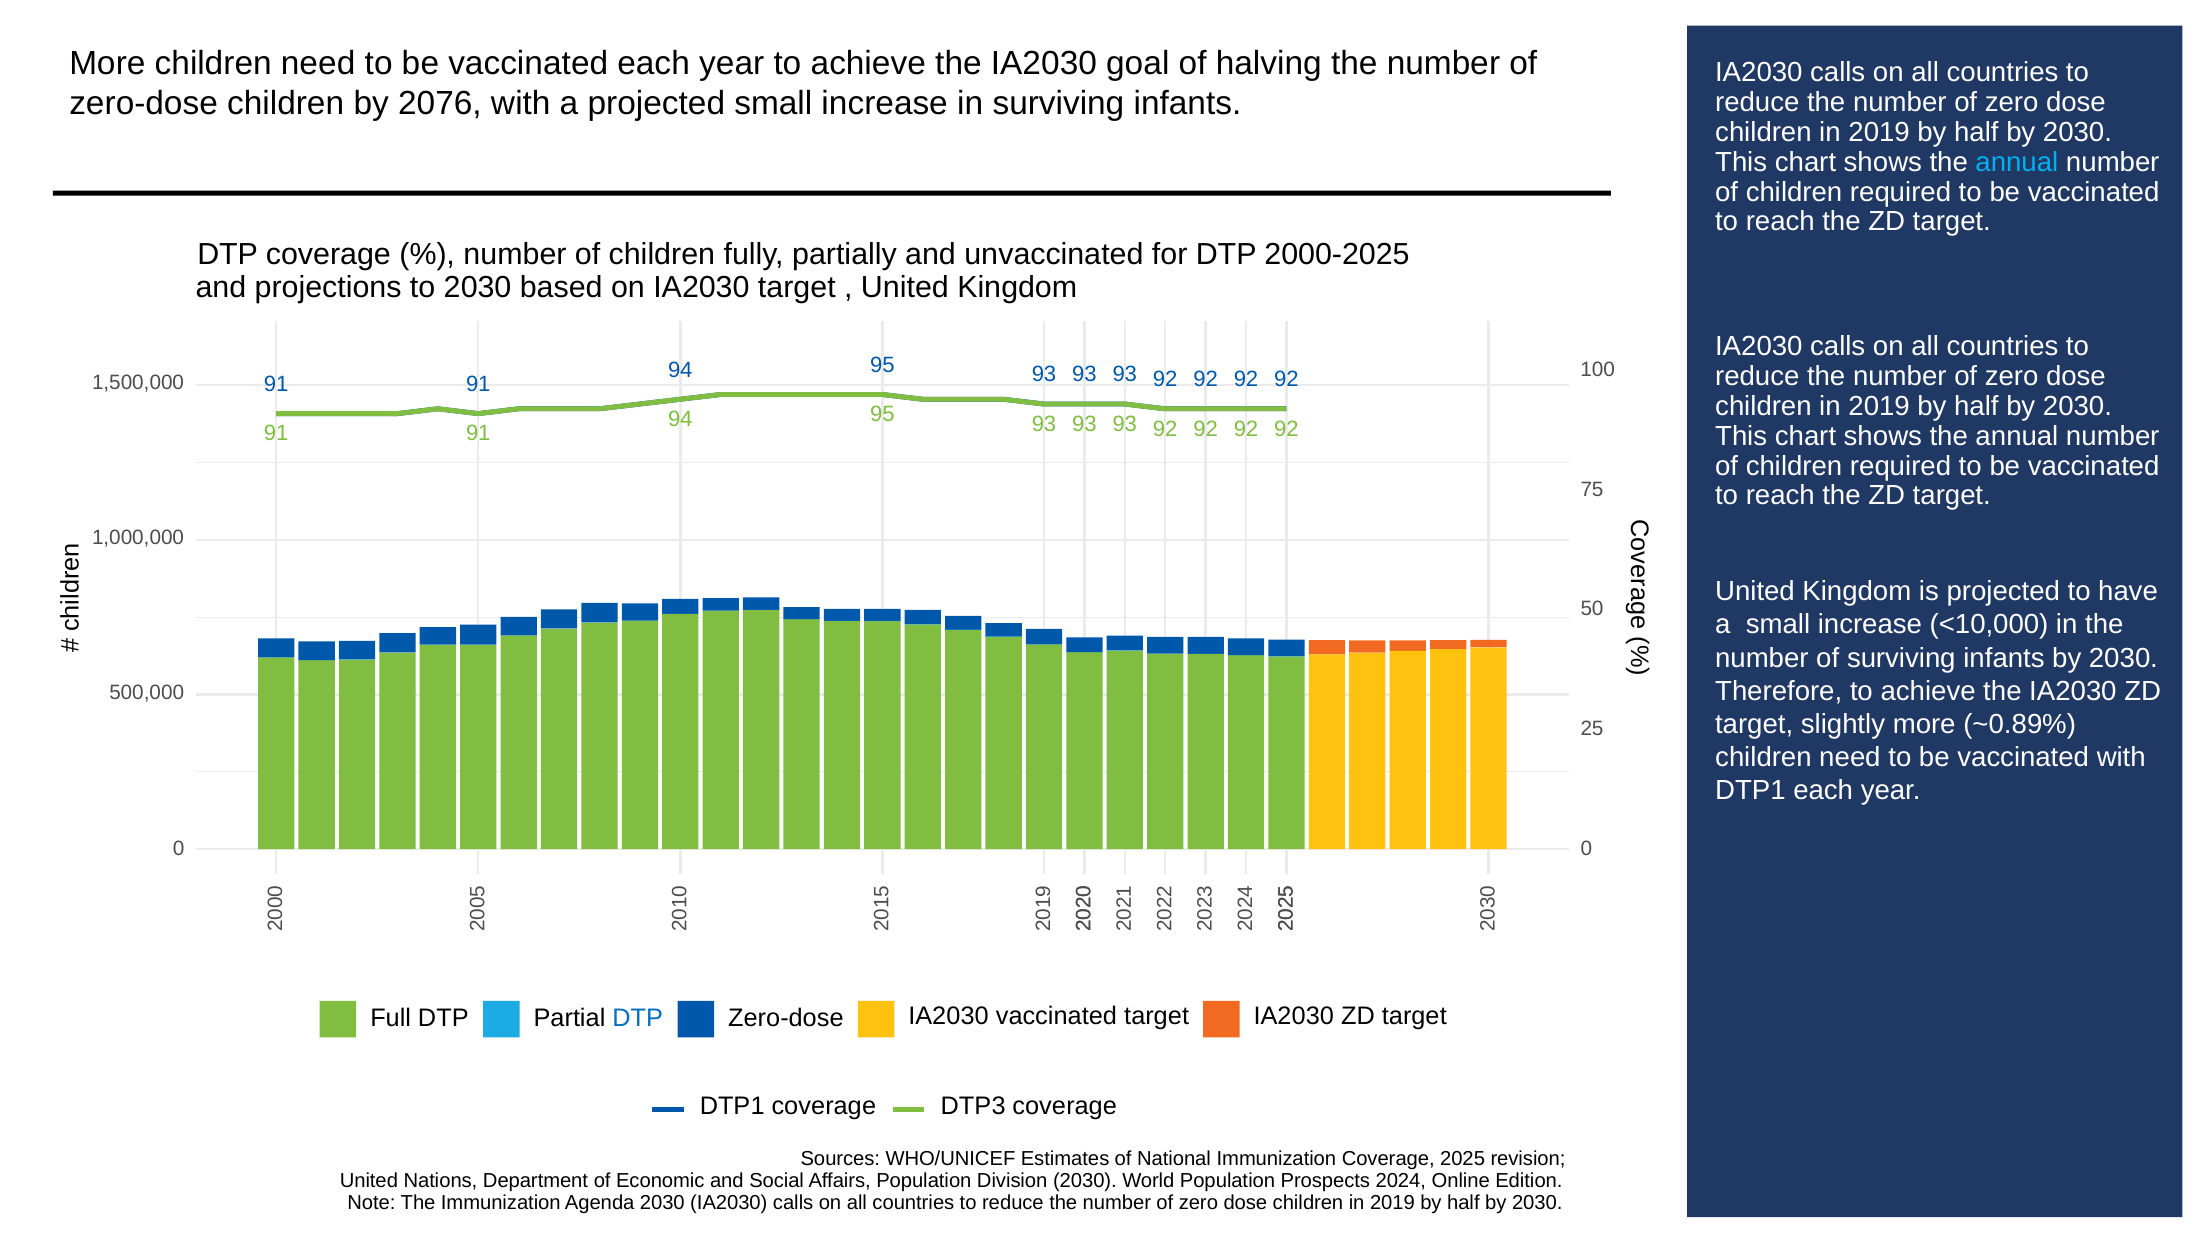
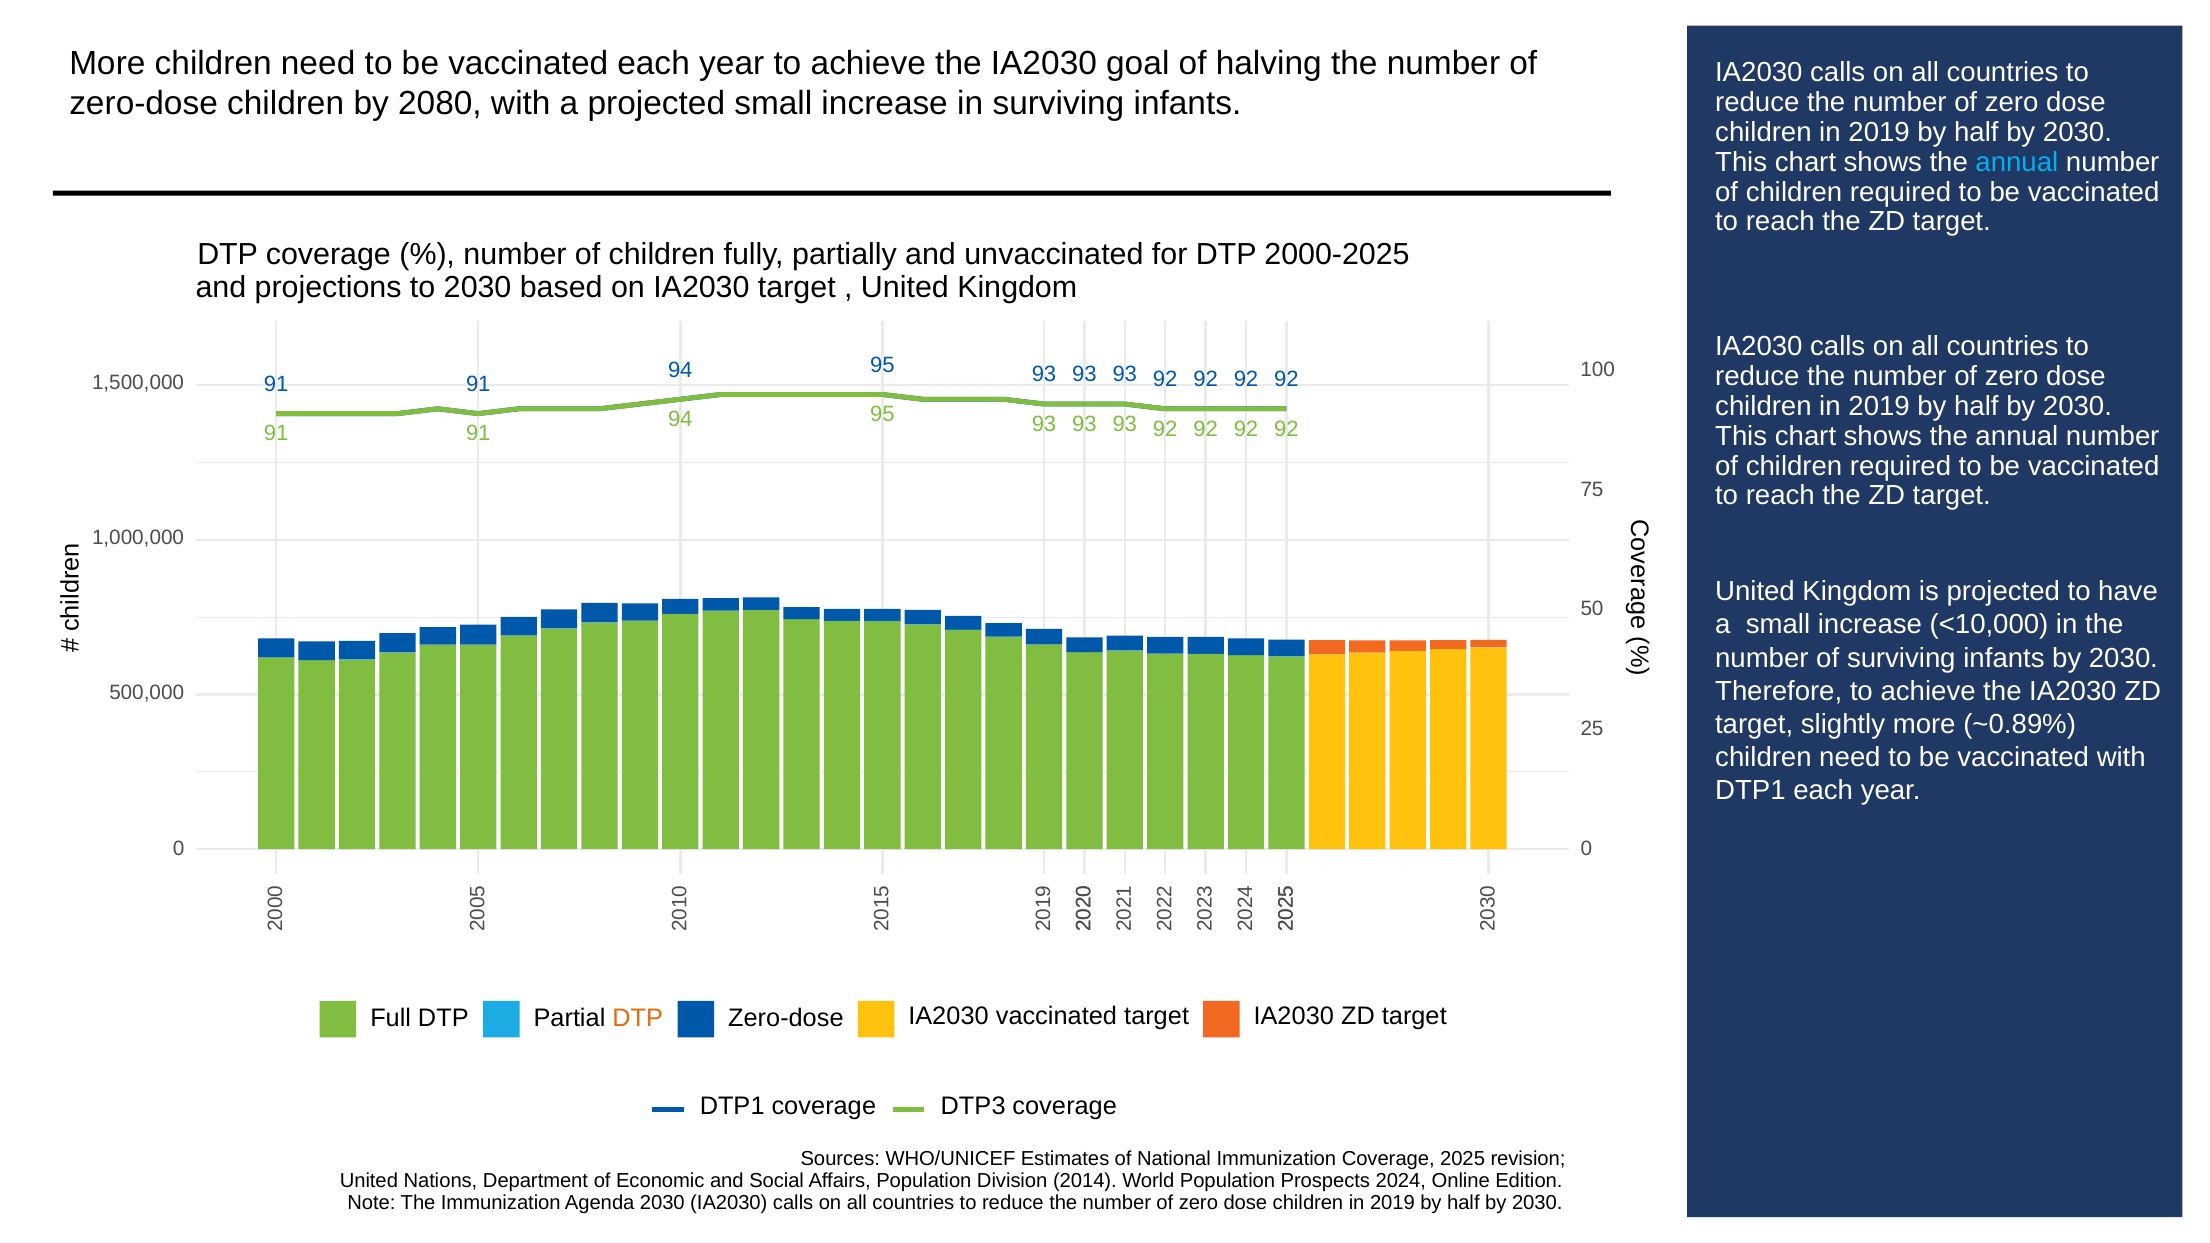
2076: 2076 -> 2080
DTP at (638, 1018) colour: blue -> orange
Division 2030: 2030 -> 2014
